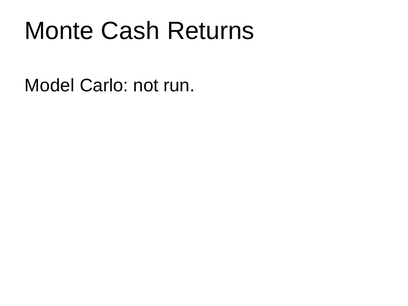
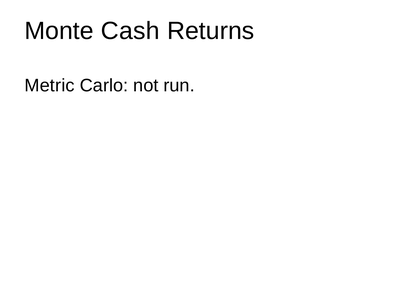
Model: Model -> Metric
